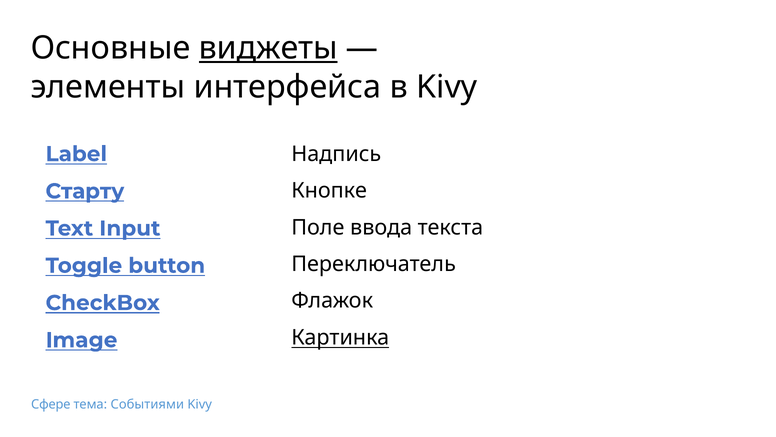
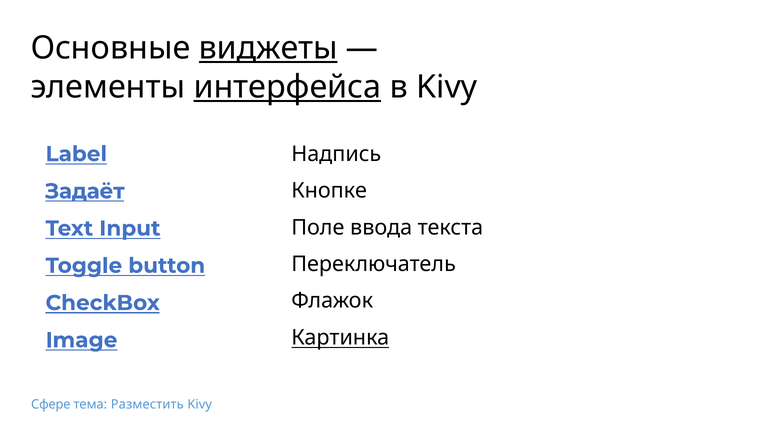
интерфейса underline: none -> present
Старту: Старту -> Задаёт
Событиями: Событиями -> Разместить
